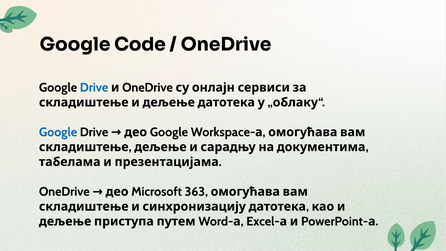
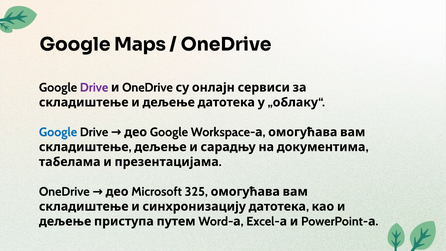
Code: Code -> Maps
Drive at (94, 87) colour: blue -> purple
363: 363 -> 325
